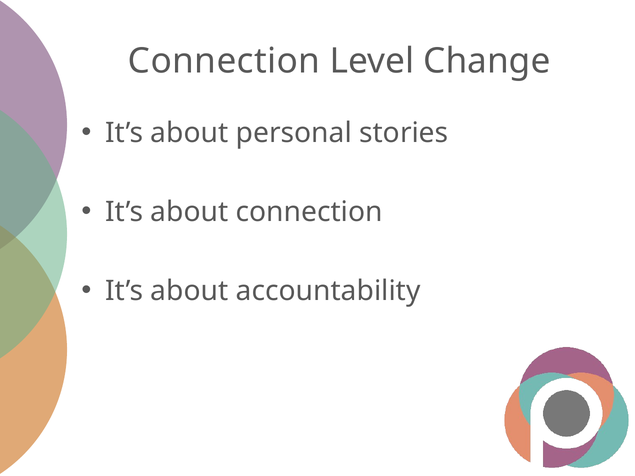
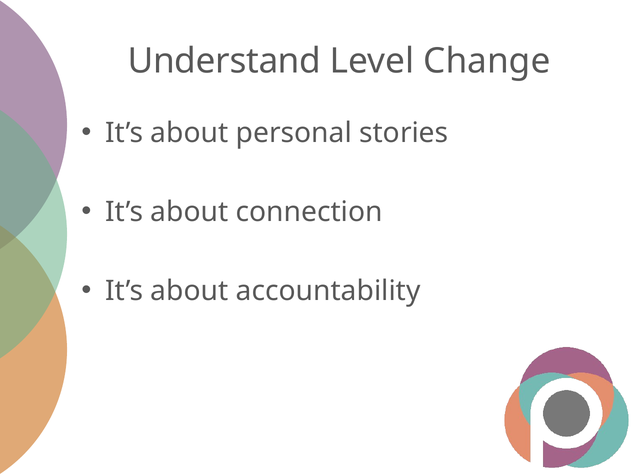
Connection at (224, 61): Connection -> Understand
